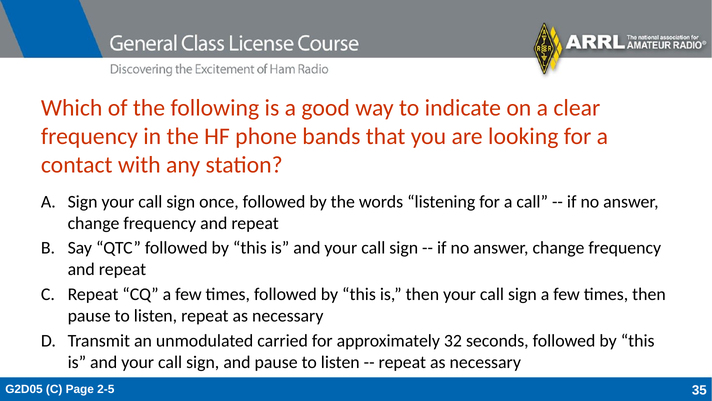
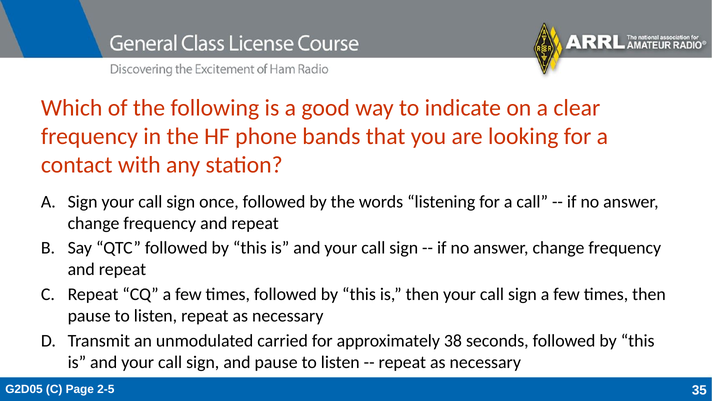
32: 32 -> 38
